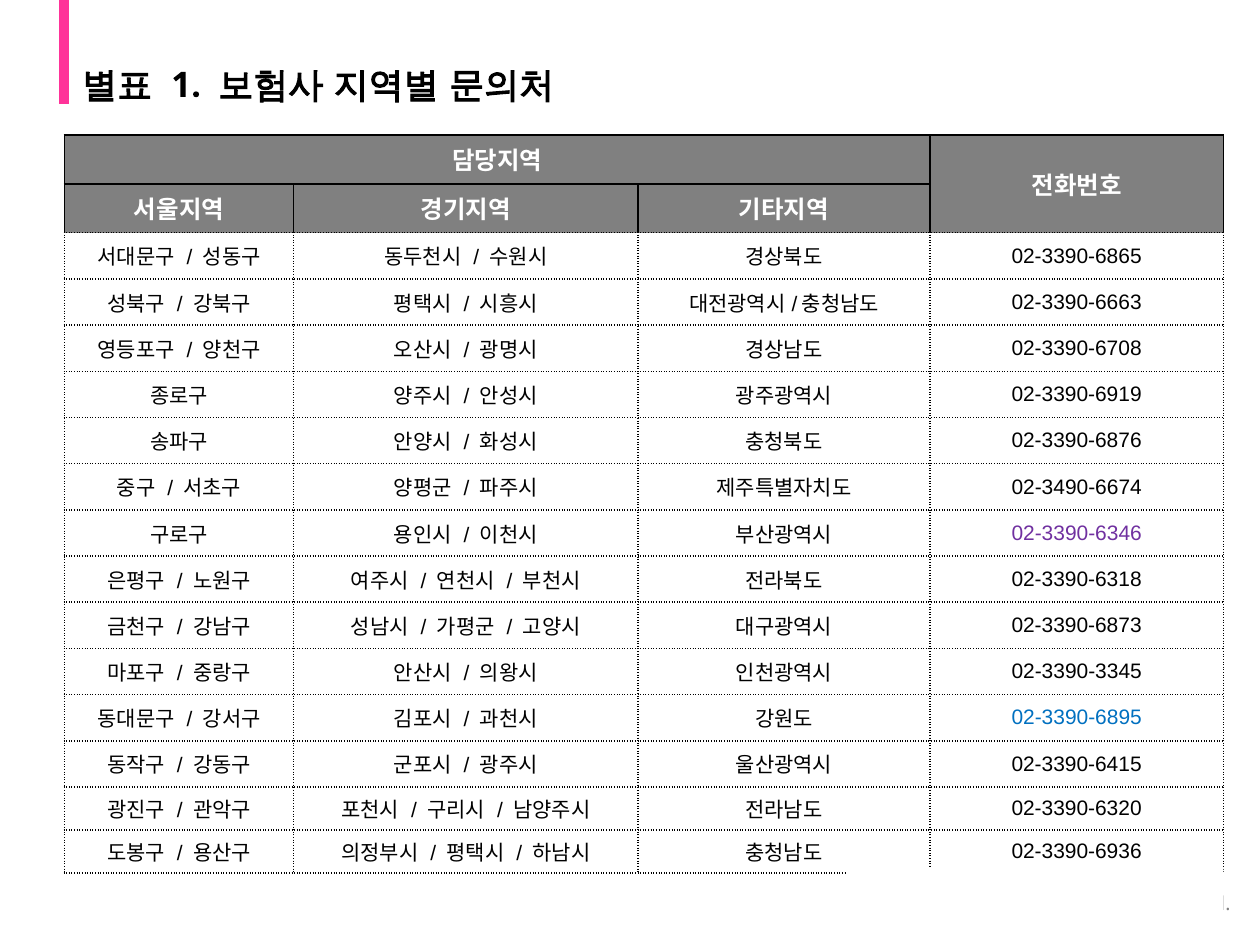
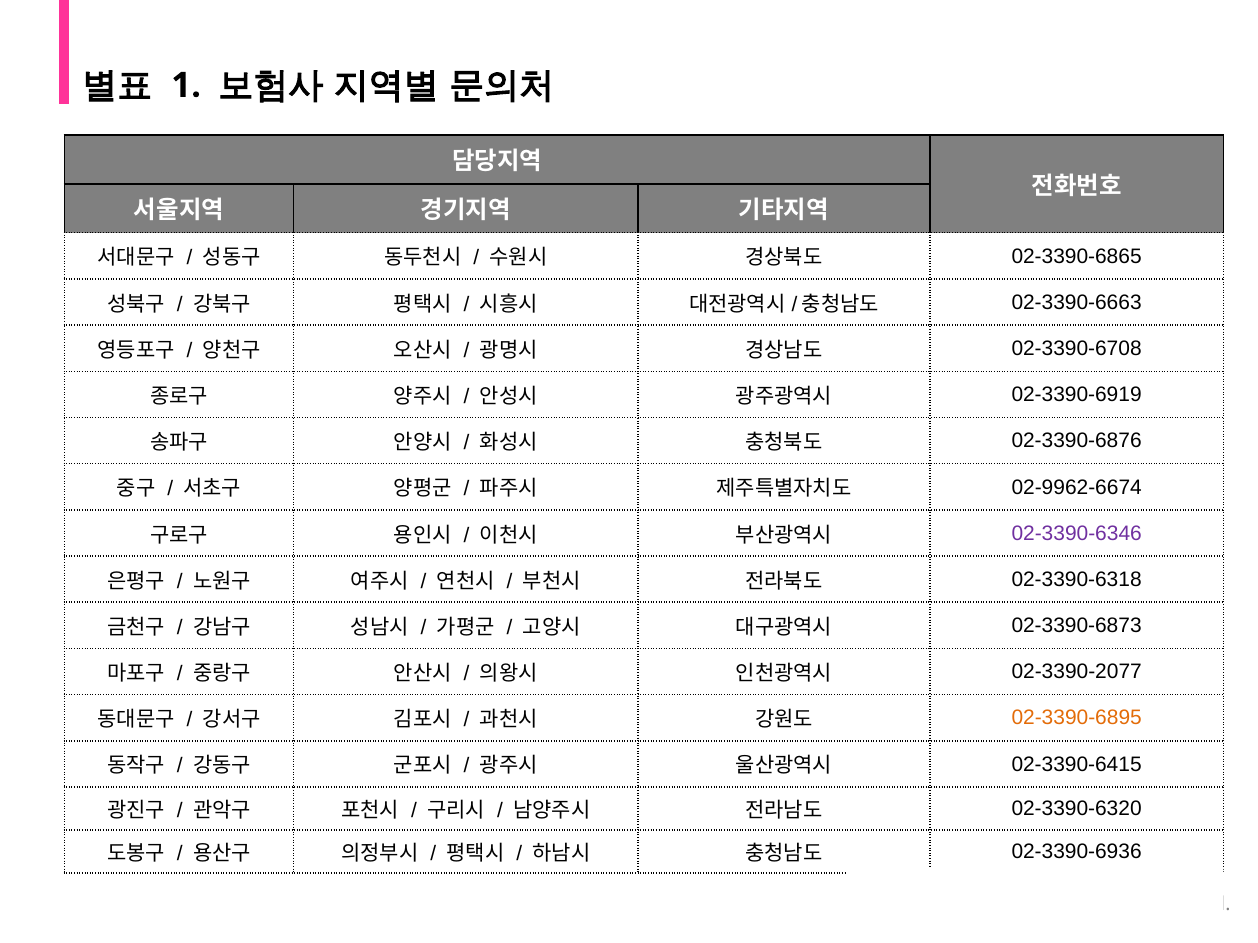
02-3490-6674: 02-3490-6674 -> 02-9962-6674
02-3390-3345: 02-3390-3345 -> 02-3390-2077
02-3390-6895 colour: blue -> orange
